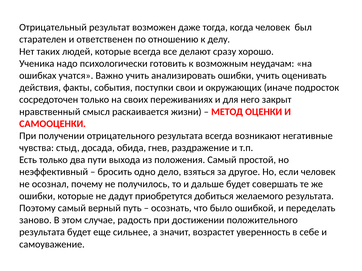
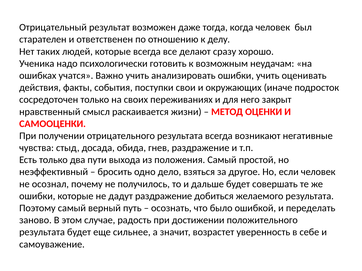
дадут приобретутся: приобретутся -> раздражение
